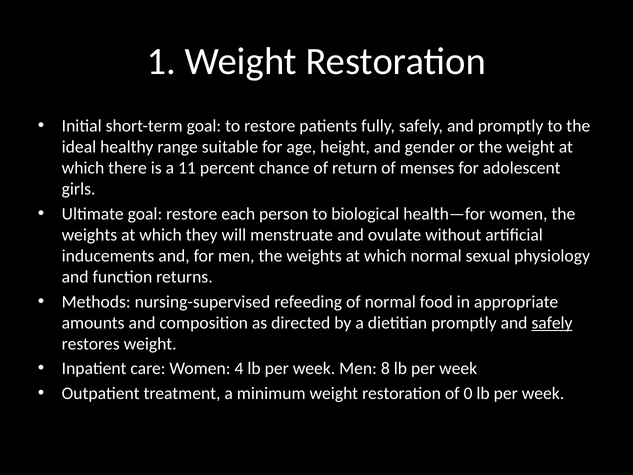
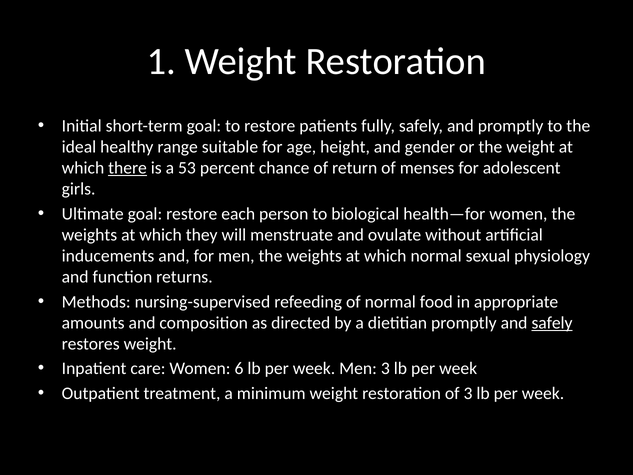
there underline: none -> present
11: 11 -> 53
4: 4 -> 6
Men 8: 8 -> 3
of 0: 0 -> 3
